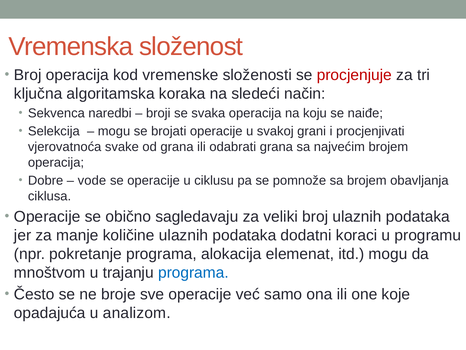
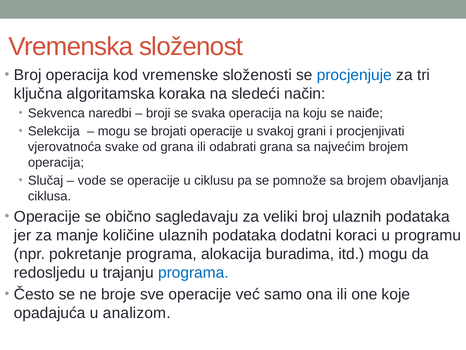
procjenjuje colour: red -> blue
Dobre: Dobre -> Slučaj
elemenat: elemenat -> buradima
mnoštvom: mnoštvom -> redosljedu
